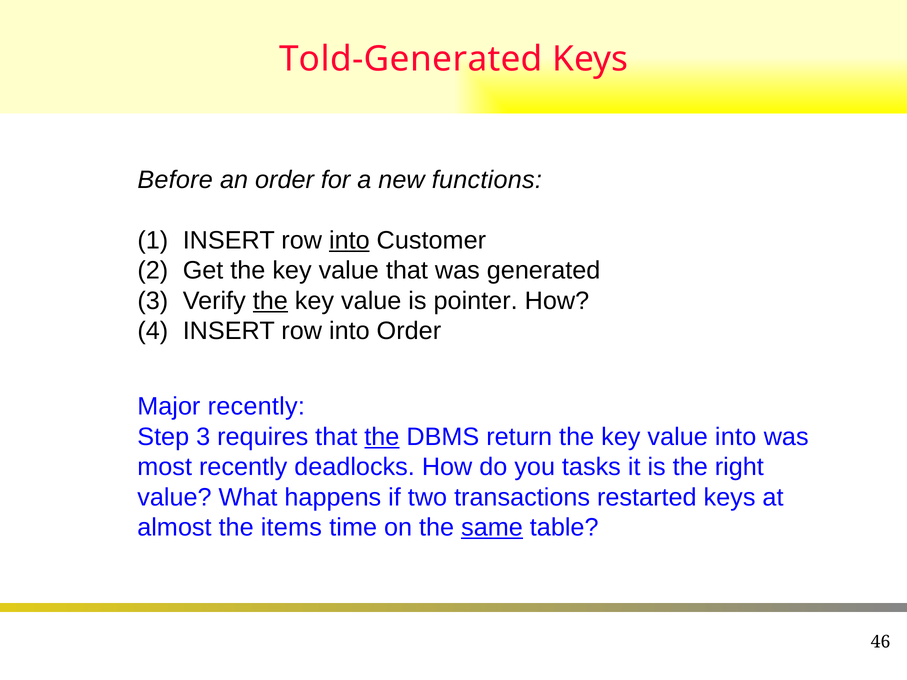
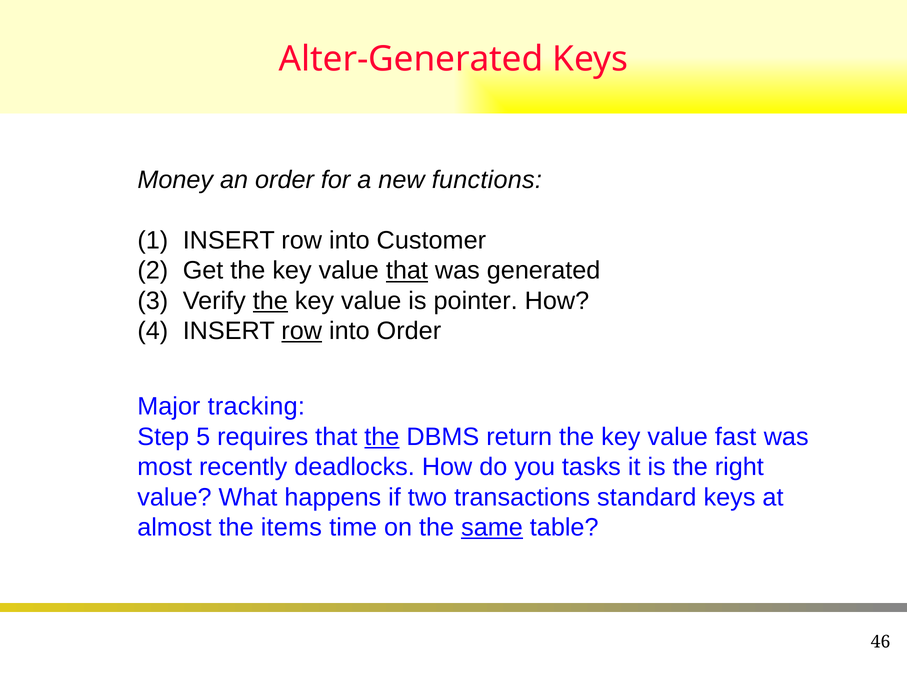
Told-Generated: Told-Generated -> Alter-Generated
Before: Before -> Money
into at (349, 241) underline: present -> none
that at (407, 271) underline: none -> present
row at (302, 331) underline: none -> present
Major recently: recently -> tracking
Step 3: 3 -> 5
value into: into -> fast
restarted: restarted -> standard
